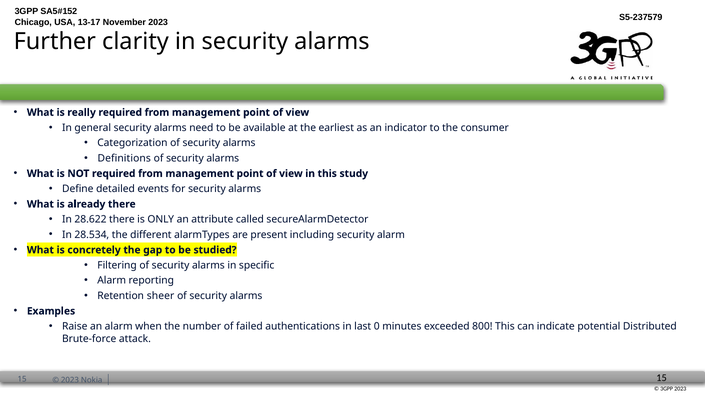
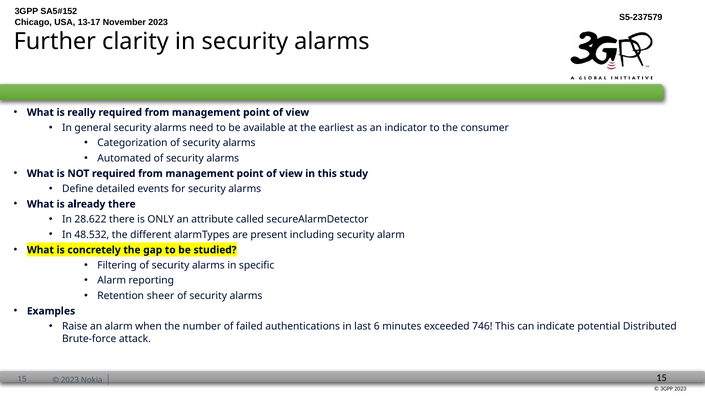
Definitions: Definitions -> Automated
28.534: 28.534 -> 48.532
0: 0 -> 6
800: 800 -> 746
